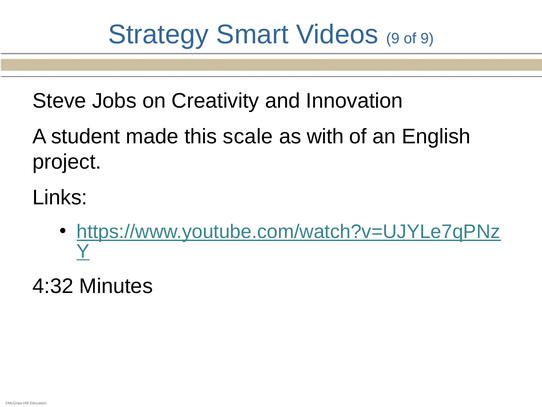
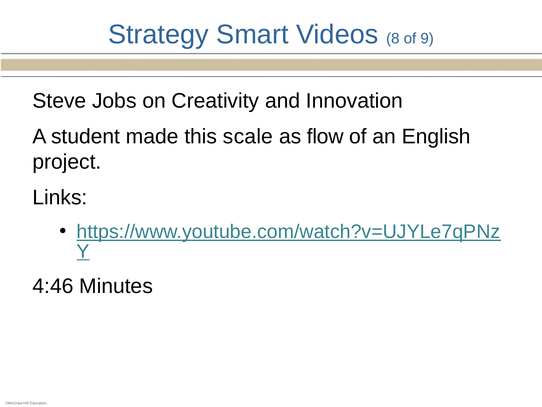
Videos 9: 9 -> 8
with: with -> flow
4:32: 4:32 -> 4:46
